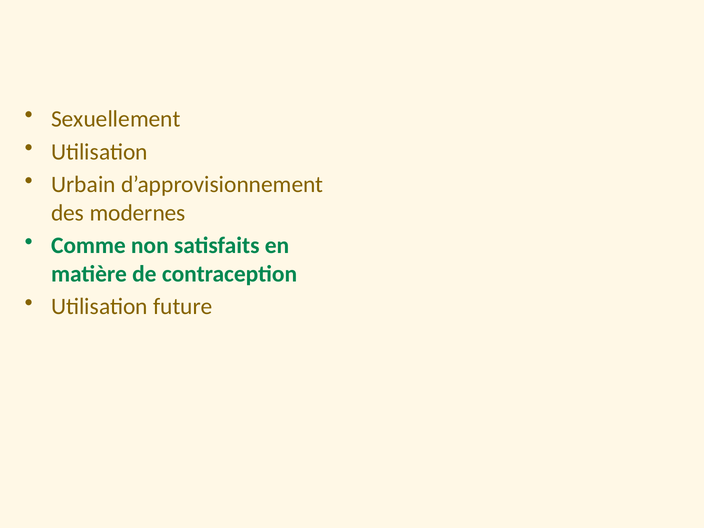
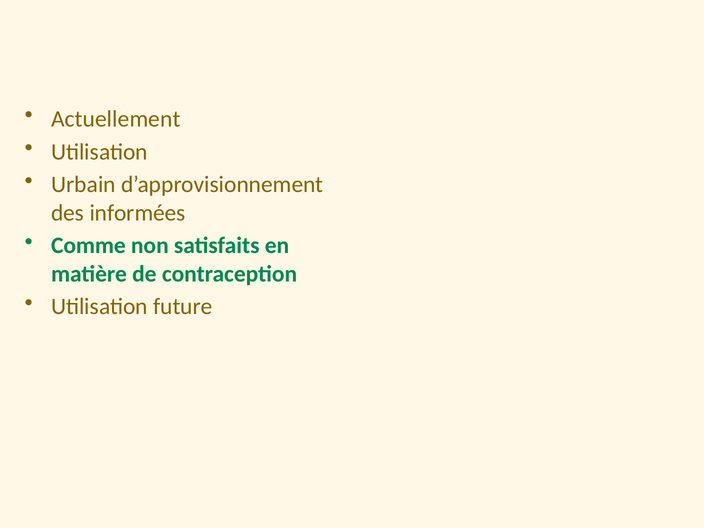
Sexuellement: Sexuellement -> Actuellement
modernes: modernes -> informées
